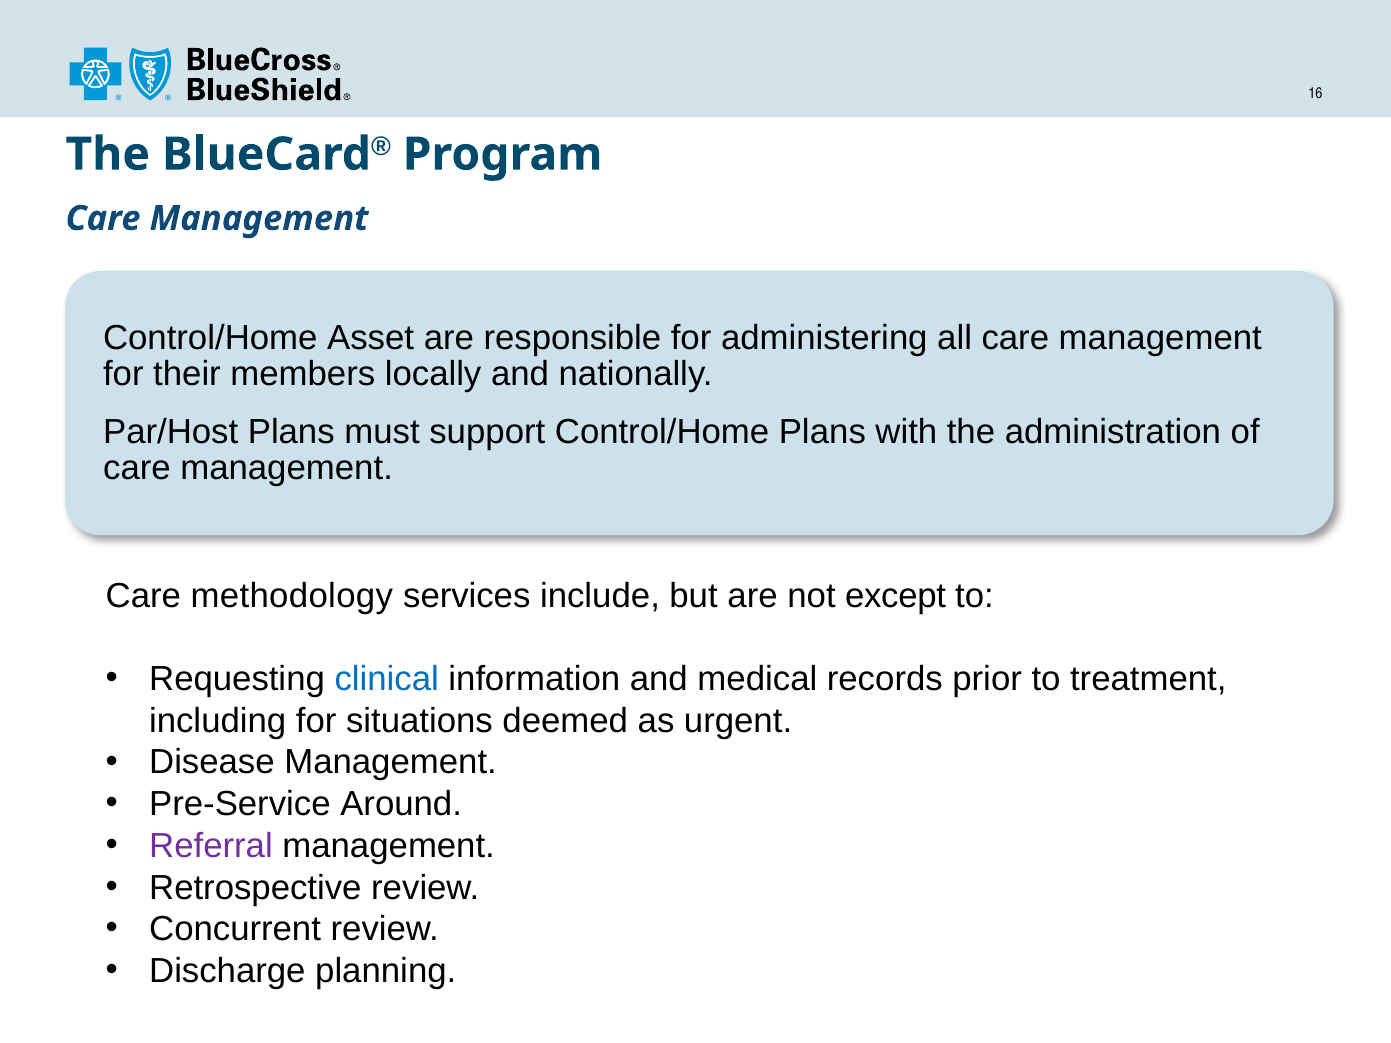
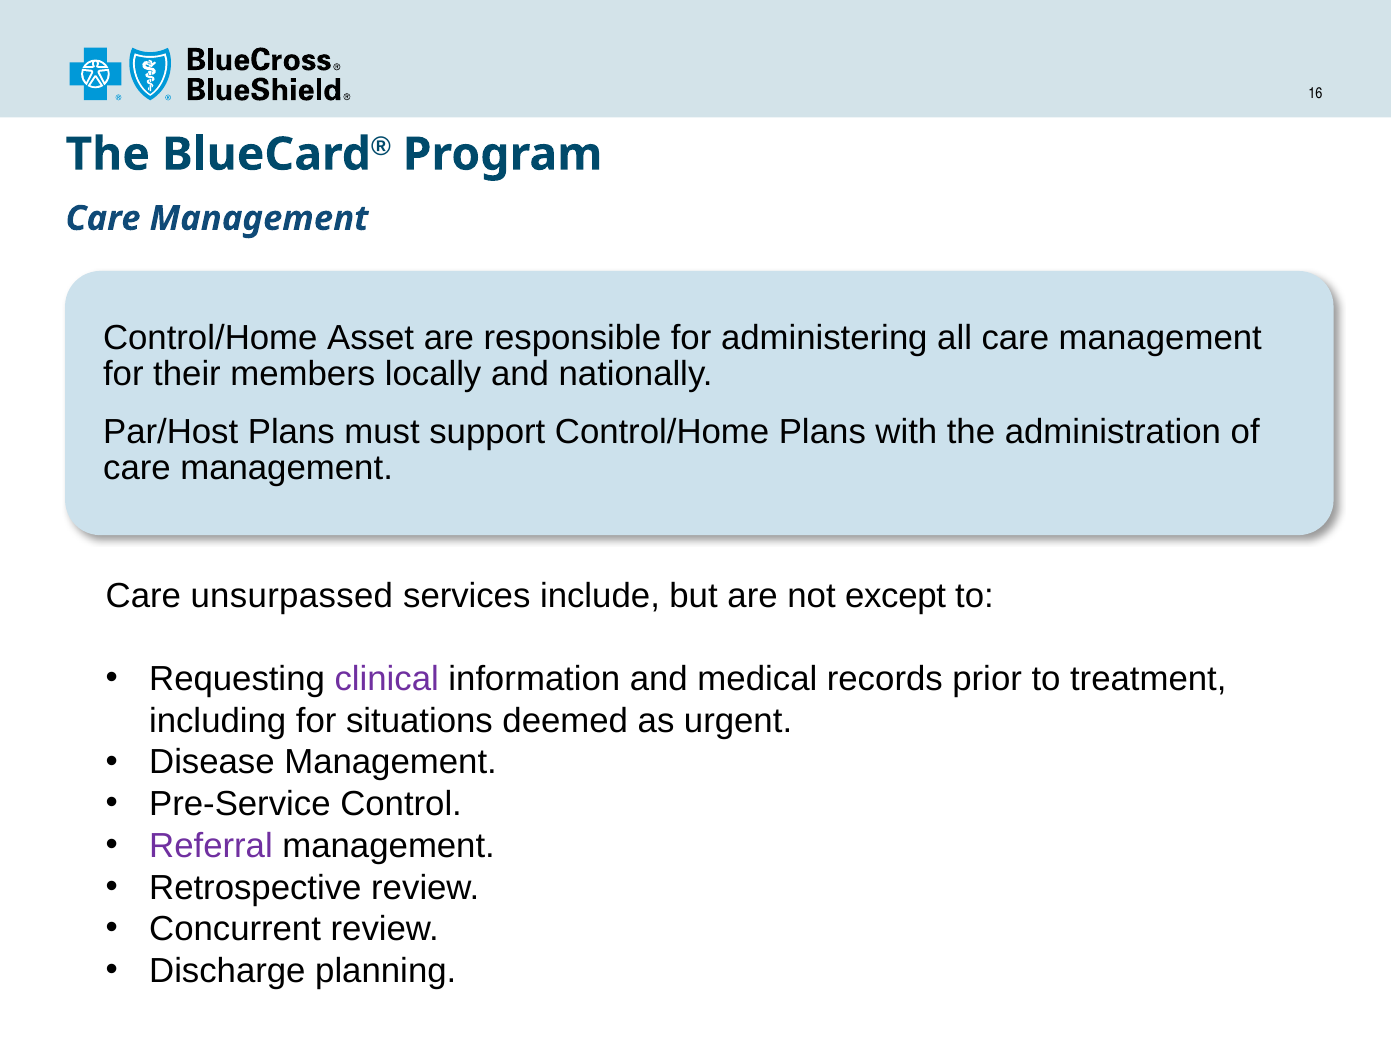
methodology: methodology -> unsurpassed
clinical colour: blue -> purple
Around: Around -> Control
